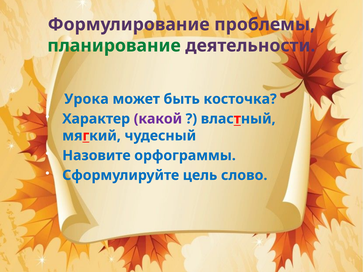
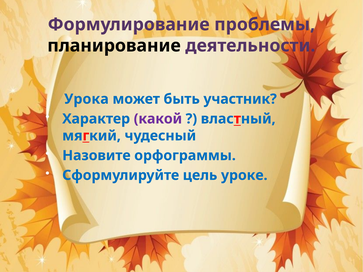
планирование colour: green -> black
косточка: косточка -> участник
слово: слово -> уроке
